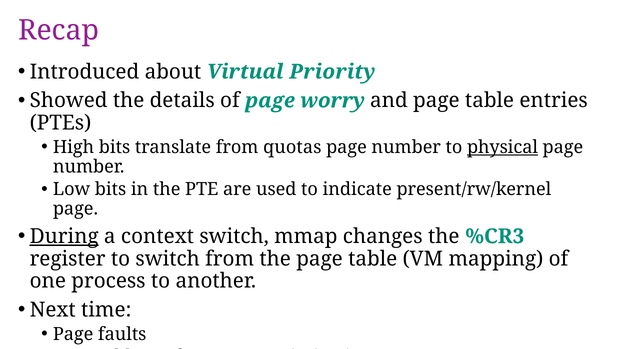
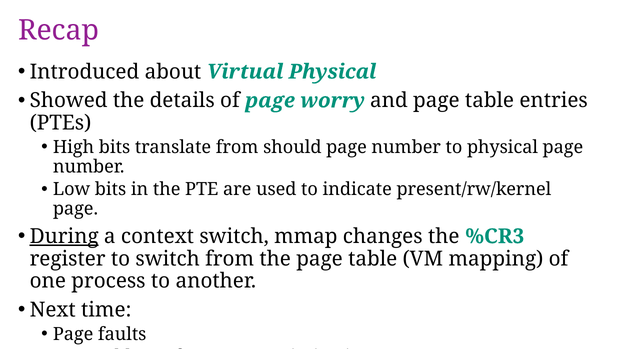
Virtual Priority: Priority -> Physical
quotas: quotas -> should
physical at (503, 147) underline: present -> none
